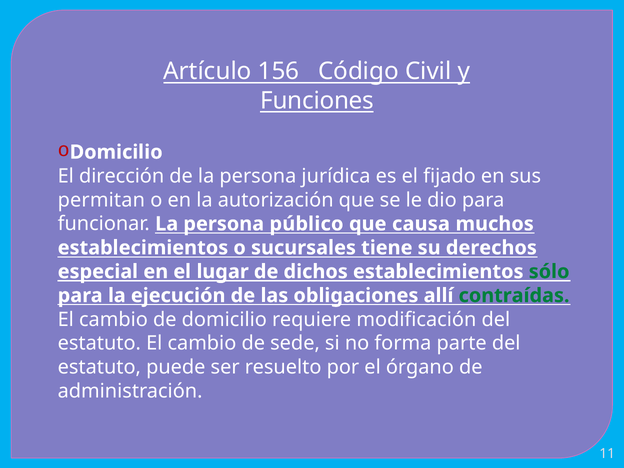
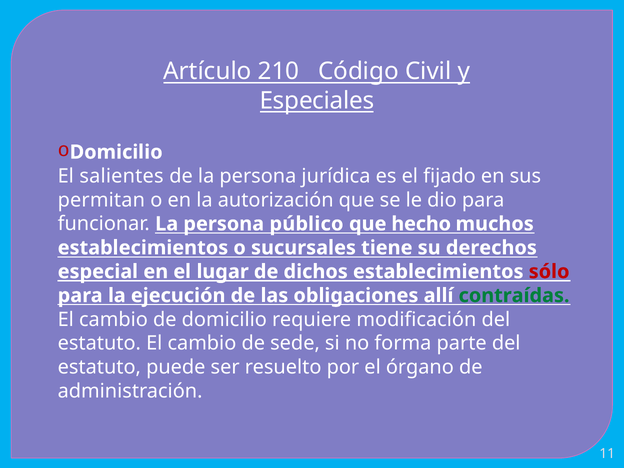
156: 156 -> 210
Funciones: Funciones -> Especiales
dirección: dirección -> salientes
causa: causa -> hecho
sólo colour: green -> red
